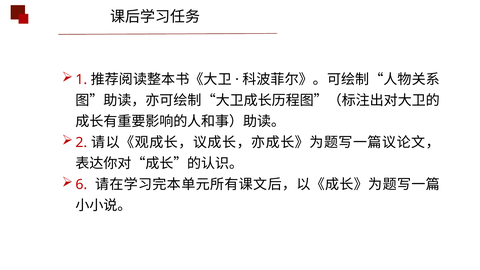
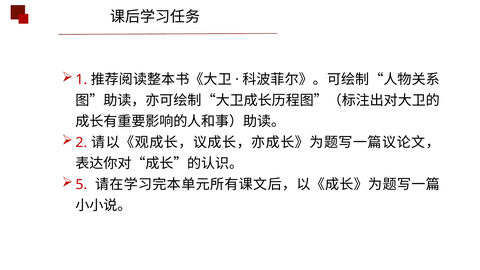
6: 6 -> 5
